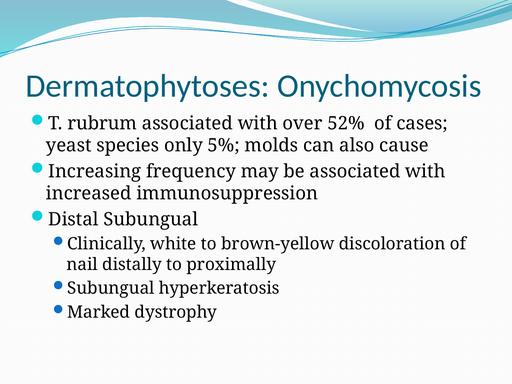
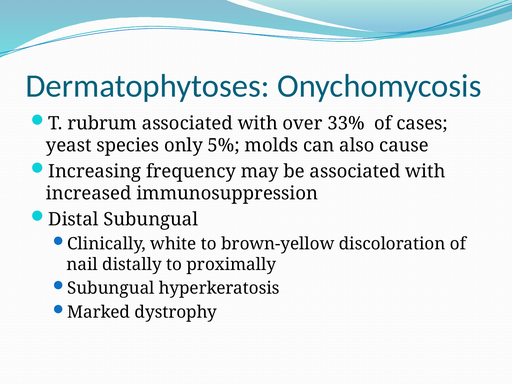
52%: 52% -> 33%
